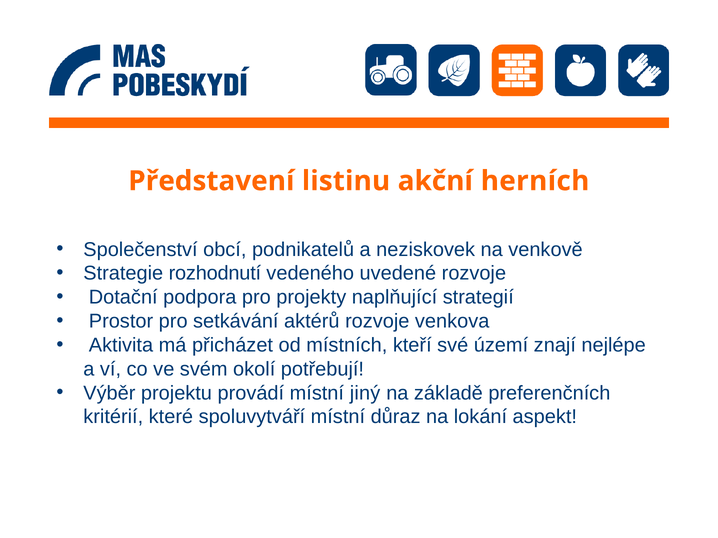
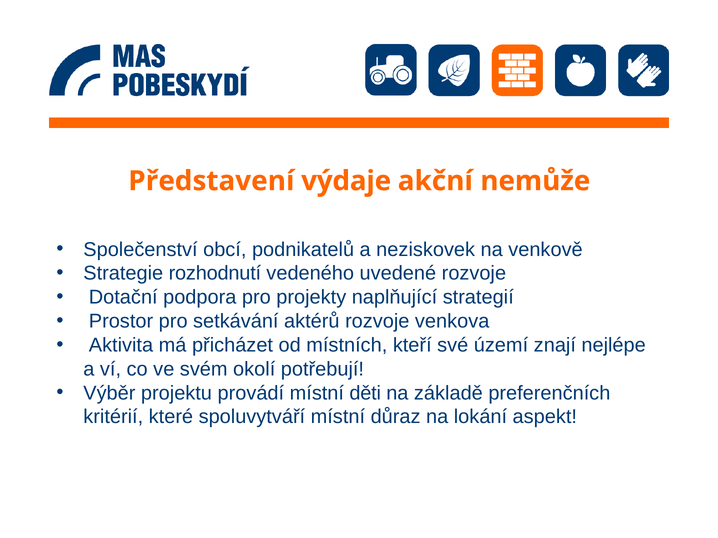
listinu: listinu -> výdaje
herních: herních -> nemůže
jiný: jiný -> děti
